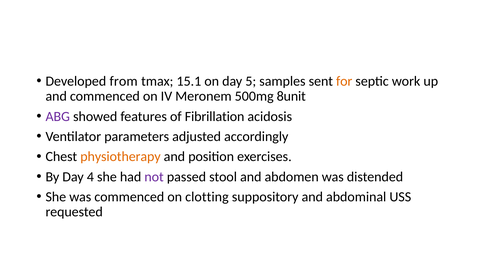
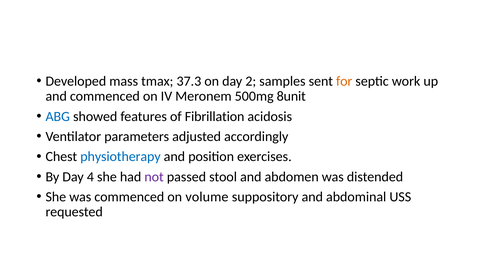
from: from -> mass
15.1: 15.1 -> 37.3
5: 5 -> 2
ABG colour: purple -> blue
physiotherapy colour: orange -> blue
clotting: clotting -> volume
